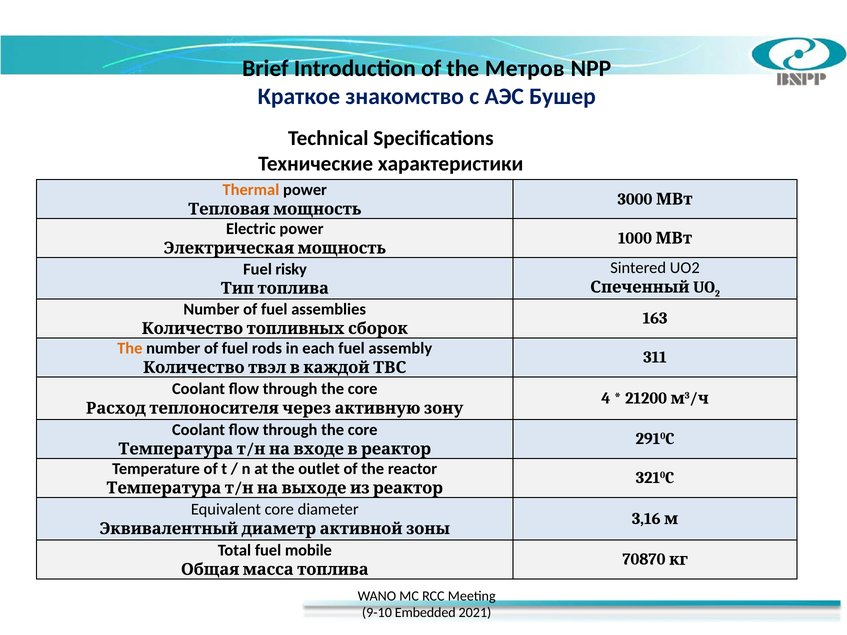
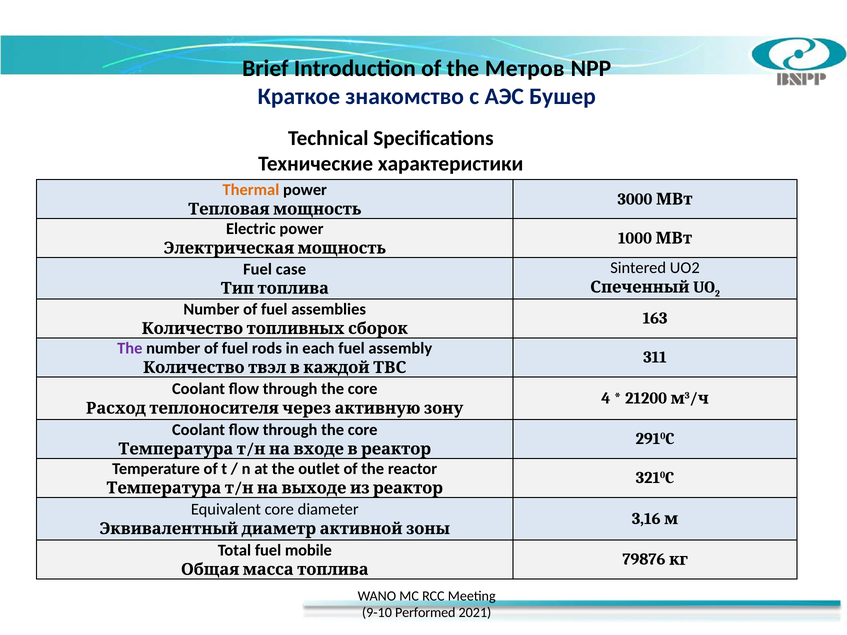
risky: risky -> case
The at (130, 348) colour: orange -> purple
70870: 70870 -> 79876
Embedded: Embedded -> Performed
